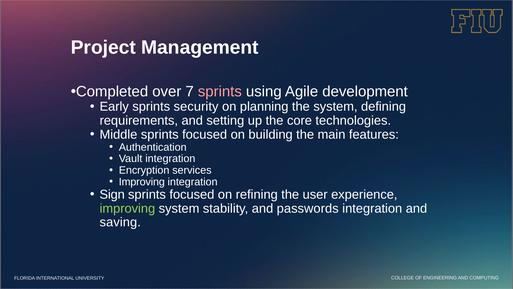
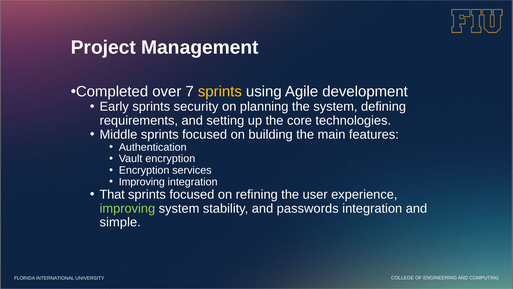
sprints at (220, 92) colour: pink -> yellow
Vault integration: integration -> encryption
Sign: Sign -> That
saving: saving -> simple
